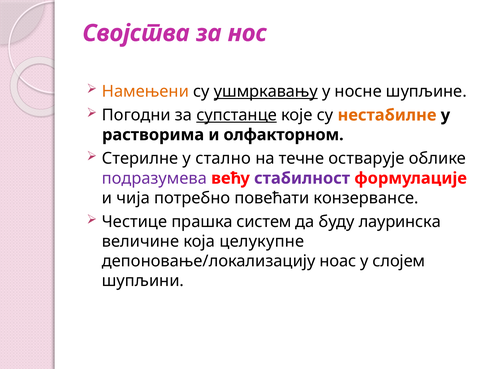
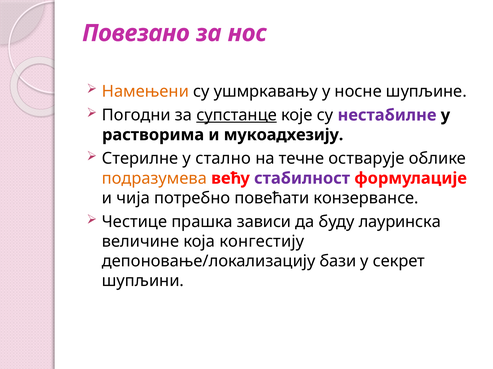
Својства: Својства -> Повезано
ушмркавању underline: present -> none
нестабилне colour: orange -> purple
олфакторном: олфакторном -> мукоадхезију
подразумева colour: purple -> orange
систем: систем -> зависи
целукупне: целукупне -> конгестију
ноас: ноас -> бази
слојем: слојем -> секрет
